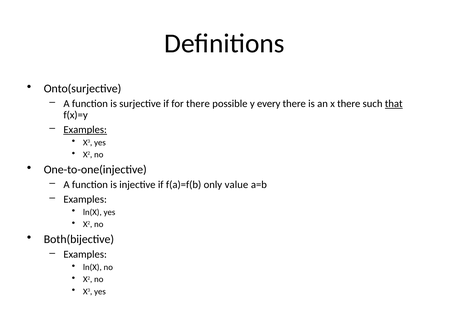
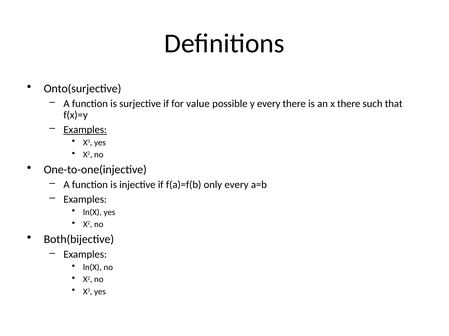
for there: there -> value
that underline: present -> none
only value: value -> every
